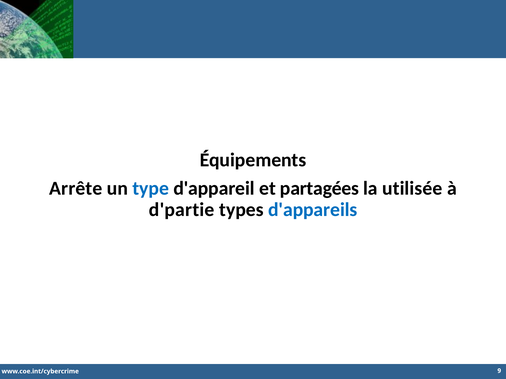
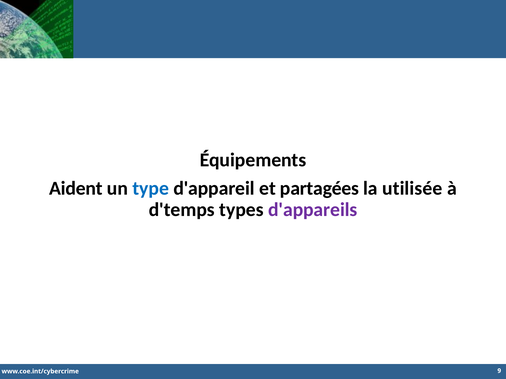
Arrête: Arrête -> Aident
d'partie: d'partie -> d'temps
d'appareils colour: blue -> purple
